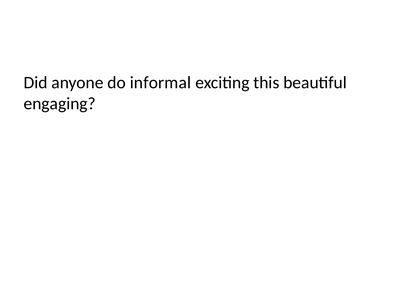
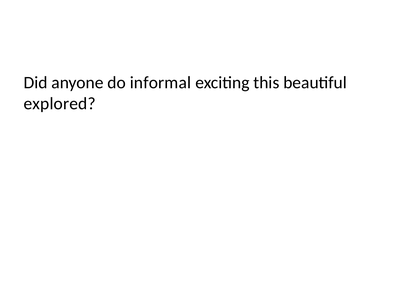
engaging: engaging -> explored
